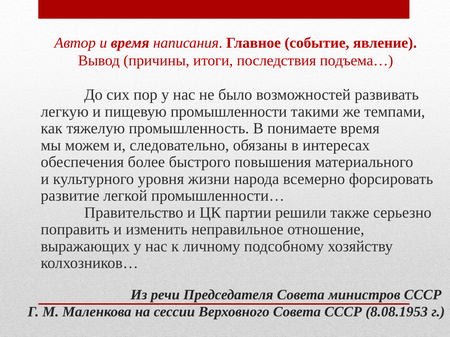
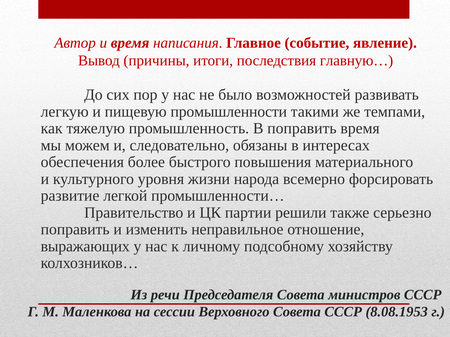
подъема…: подъема… -> главную…
В понимаете: понимаете -> поправить
